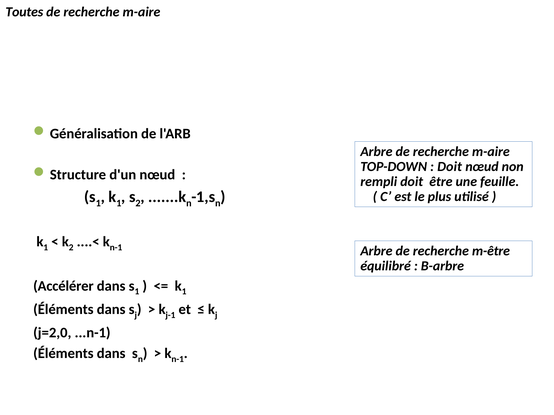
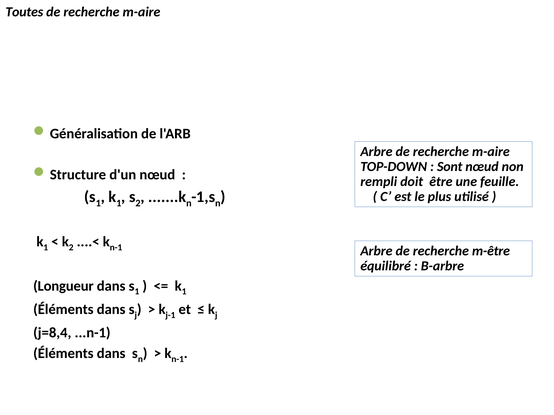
Doit at (450, 167): Doit -> Sont
Accélérer: Accélérer -> Longueur
j=2,0: j=2,0 -> j=8,4
